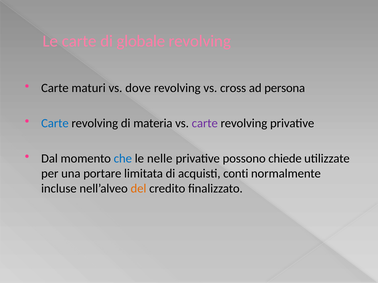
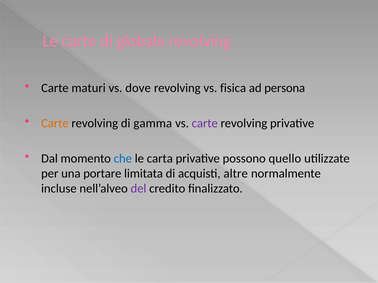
cross: cross -> fisica
Carte at (55, 123) colour: blue -> orange
materia: materia -> gamma
nelle: nelle -> carta
chiede: chiede -> quello
conti: conti -> altre
del colour: orange -> purple
